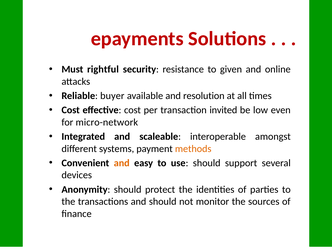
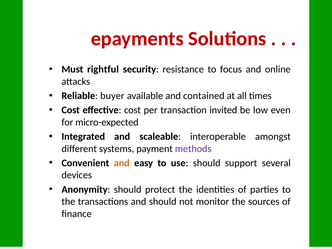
given: given -> focus
resolution: resolution -> contained
micro-network: micro-network -> micro-expected
methods colour: orange -> purple
